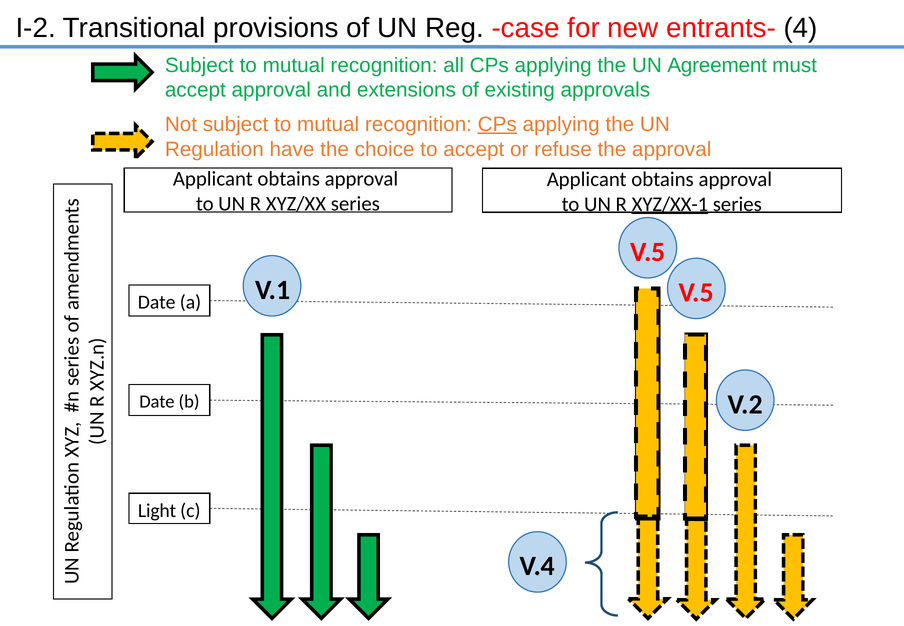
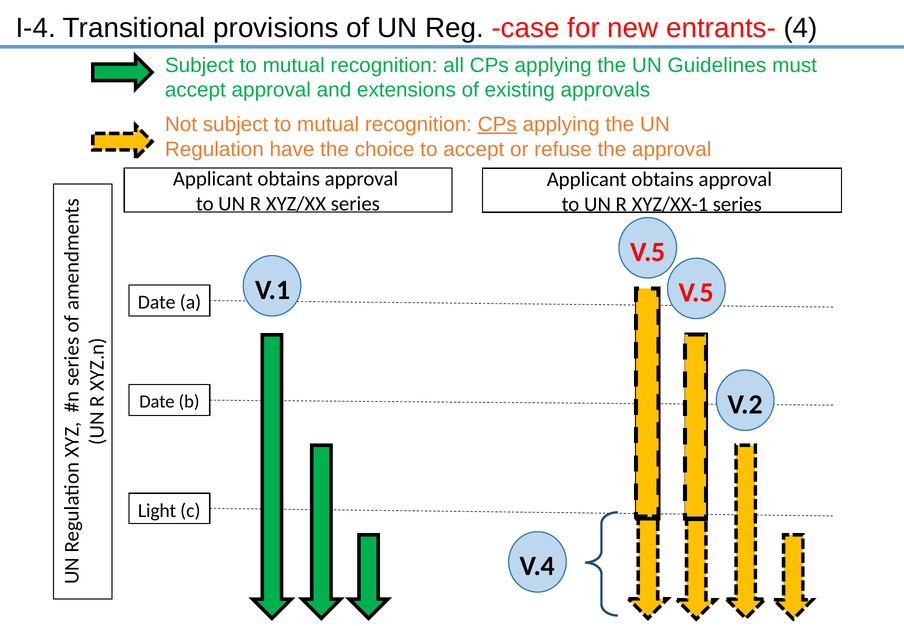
I-2: I-2 -> I-4
Agreement: Agreement -> Guidelines
XYZ/XX-1 underline: present -> none
